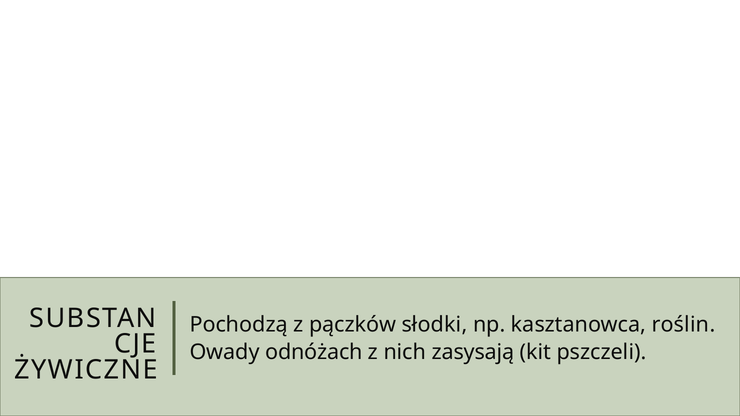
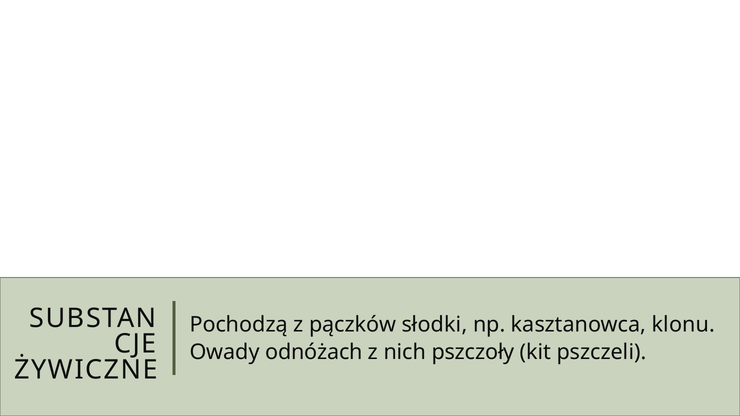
roślin: roślin -> klonu
zasysają: zasysają -> pszczoły
